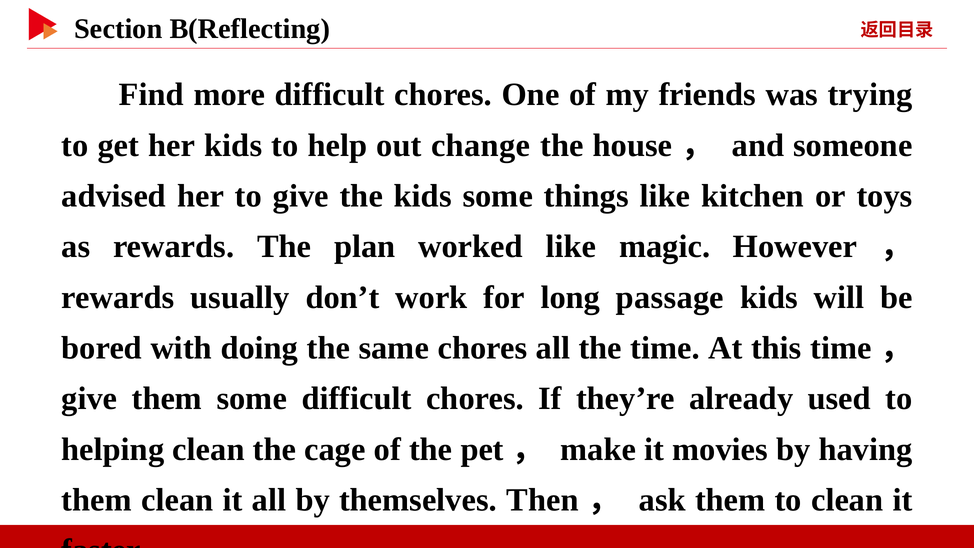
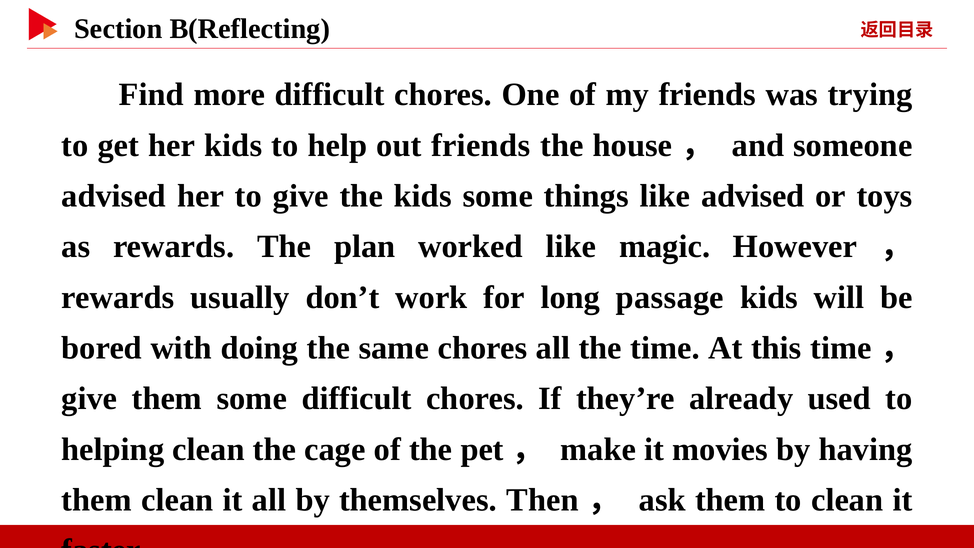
out change: change -> friends
like kitchen: kitchen -> advised
